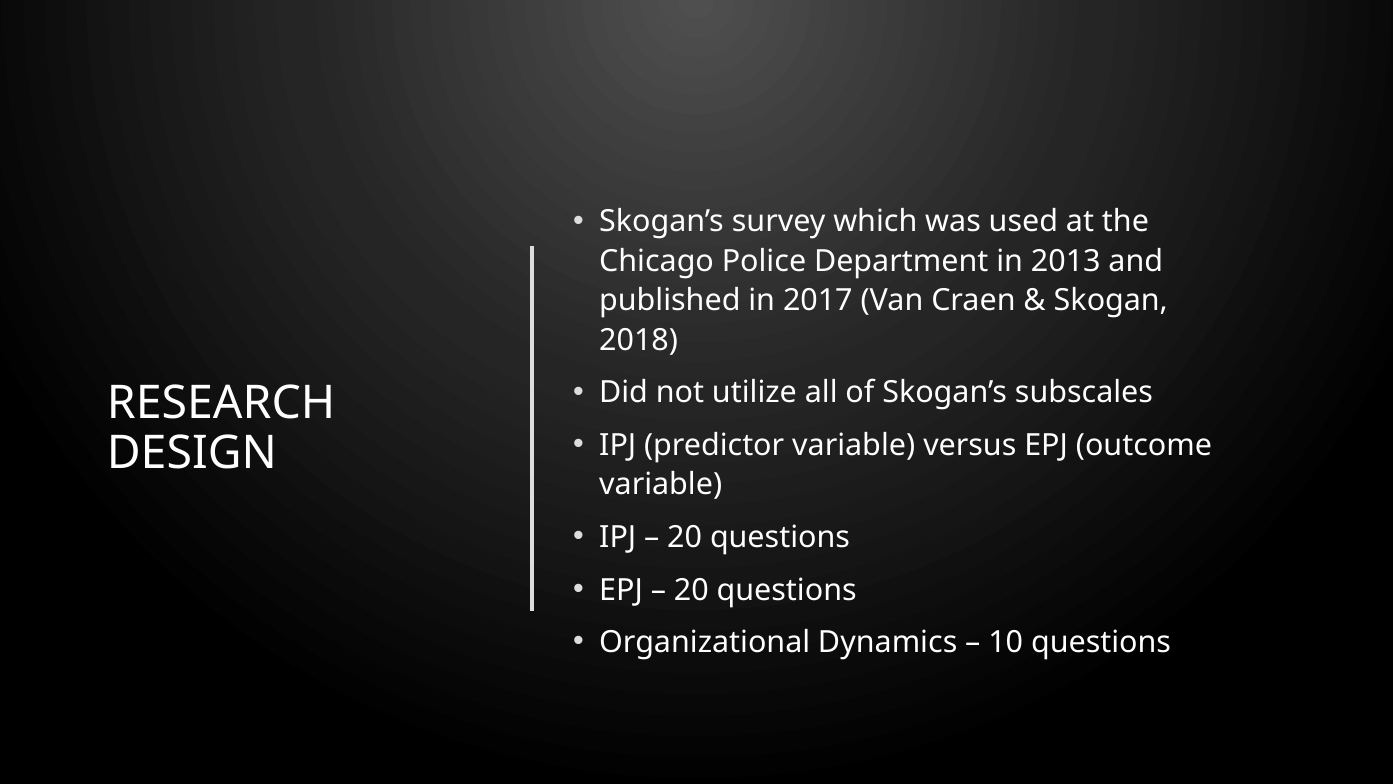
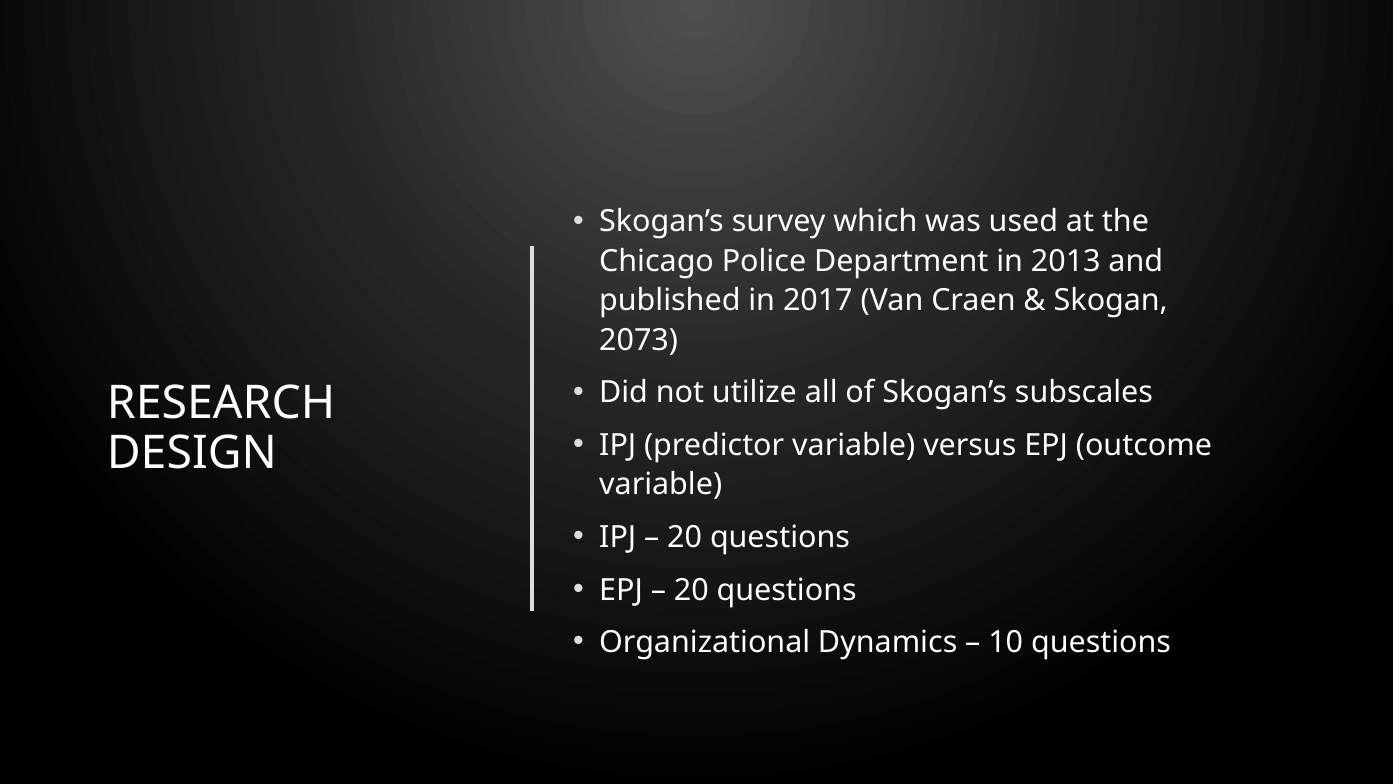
2018: 2018 -> 2073
